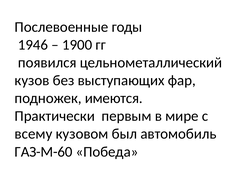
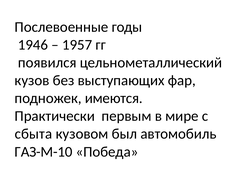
1900: 1900 -> 1957
всему: всему -> сбыта
ГАЗ-М-60: ГАЗ-М-60 -> ГАЗ-М-10
